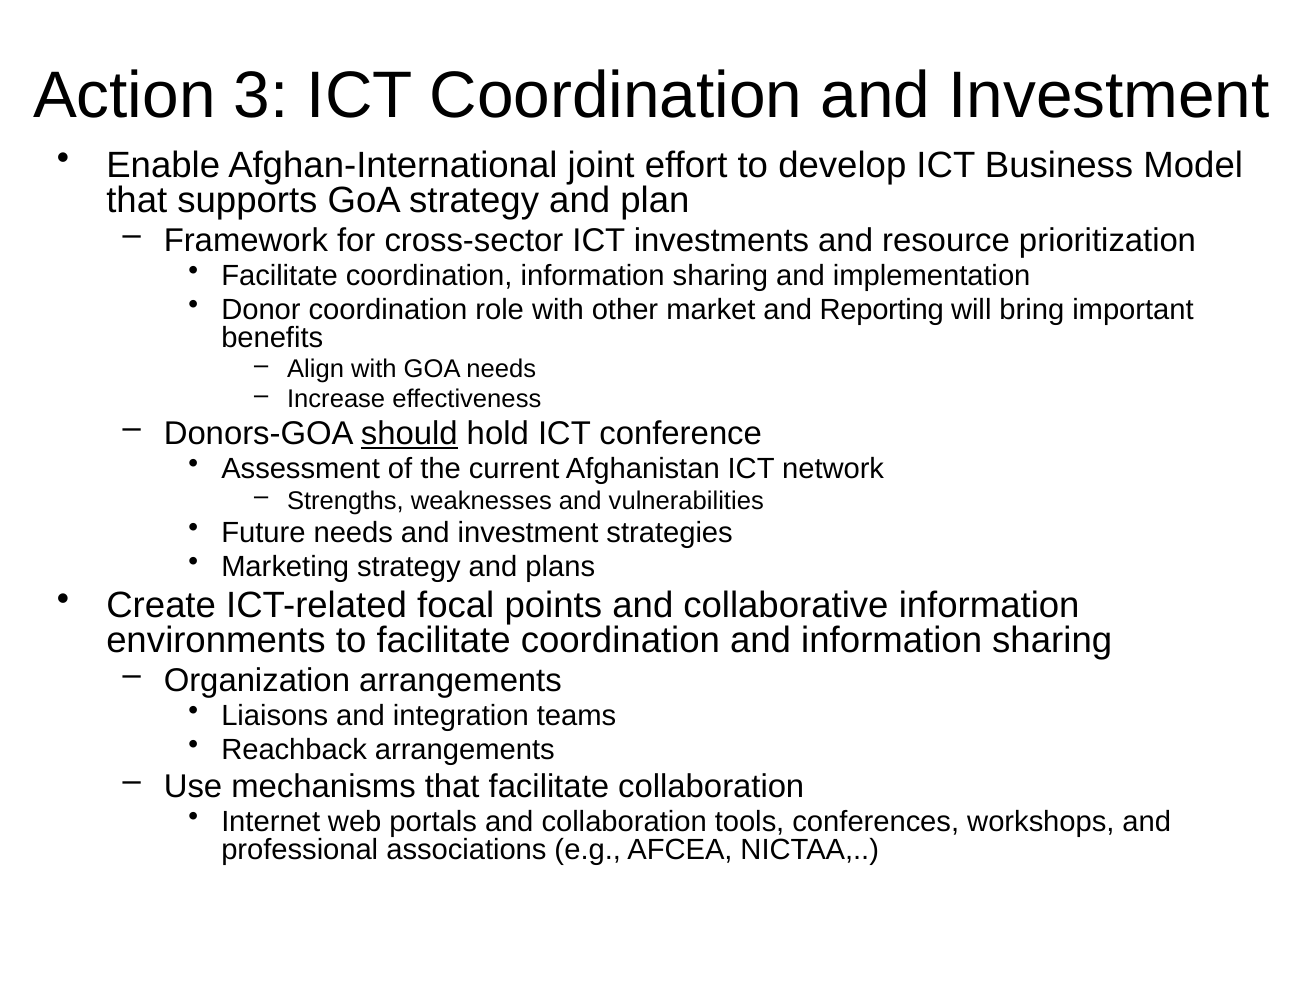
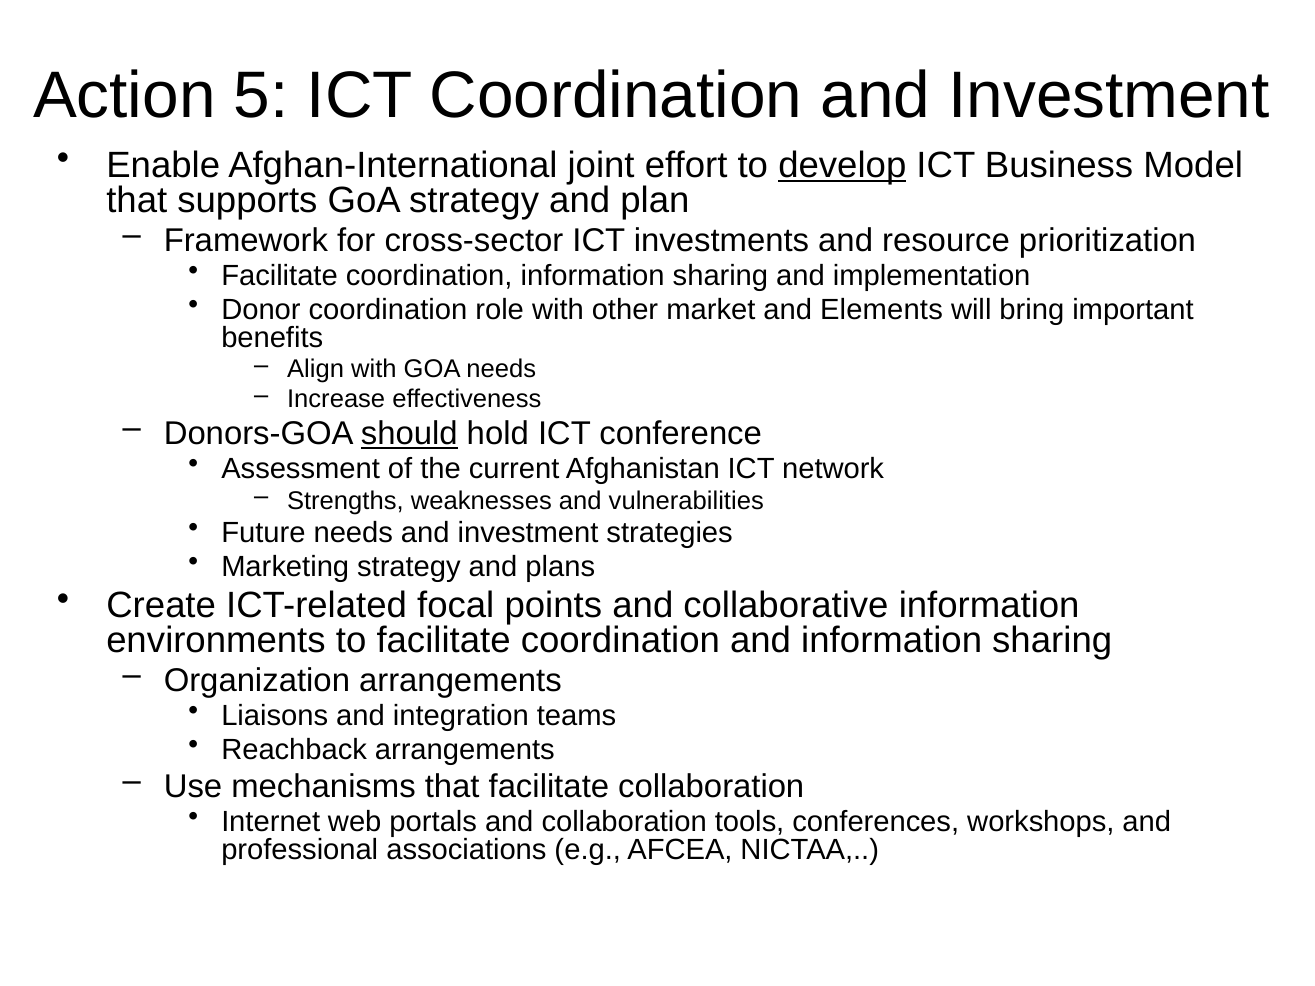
3: 3 -> 5
develop underline: none -> present
Reporting: Reporting -> Elements
